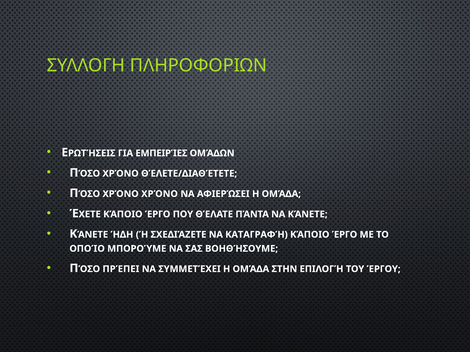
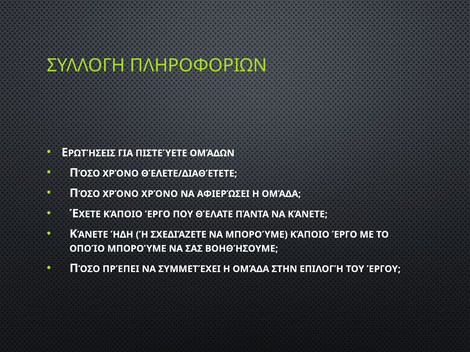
ΕΜΠΕΙΡΊΕΣ: ΕΜΠΕΙΡΊΕΣ -> ΠΙΣΤΕΎΕΤΕ
ΝΑ ΚΑΤΑΓΡΑΦΉ: ΚΑΤΑΓΡΑΦΉ -> ΜΠΟΡΟΎΜΕ
